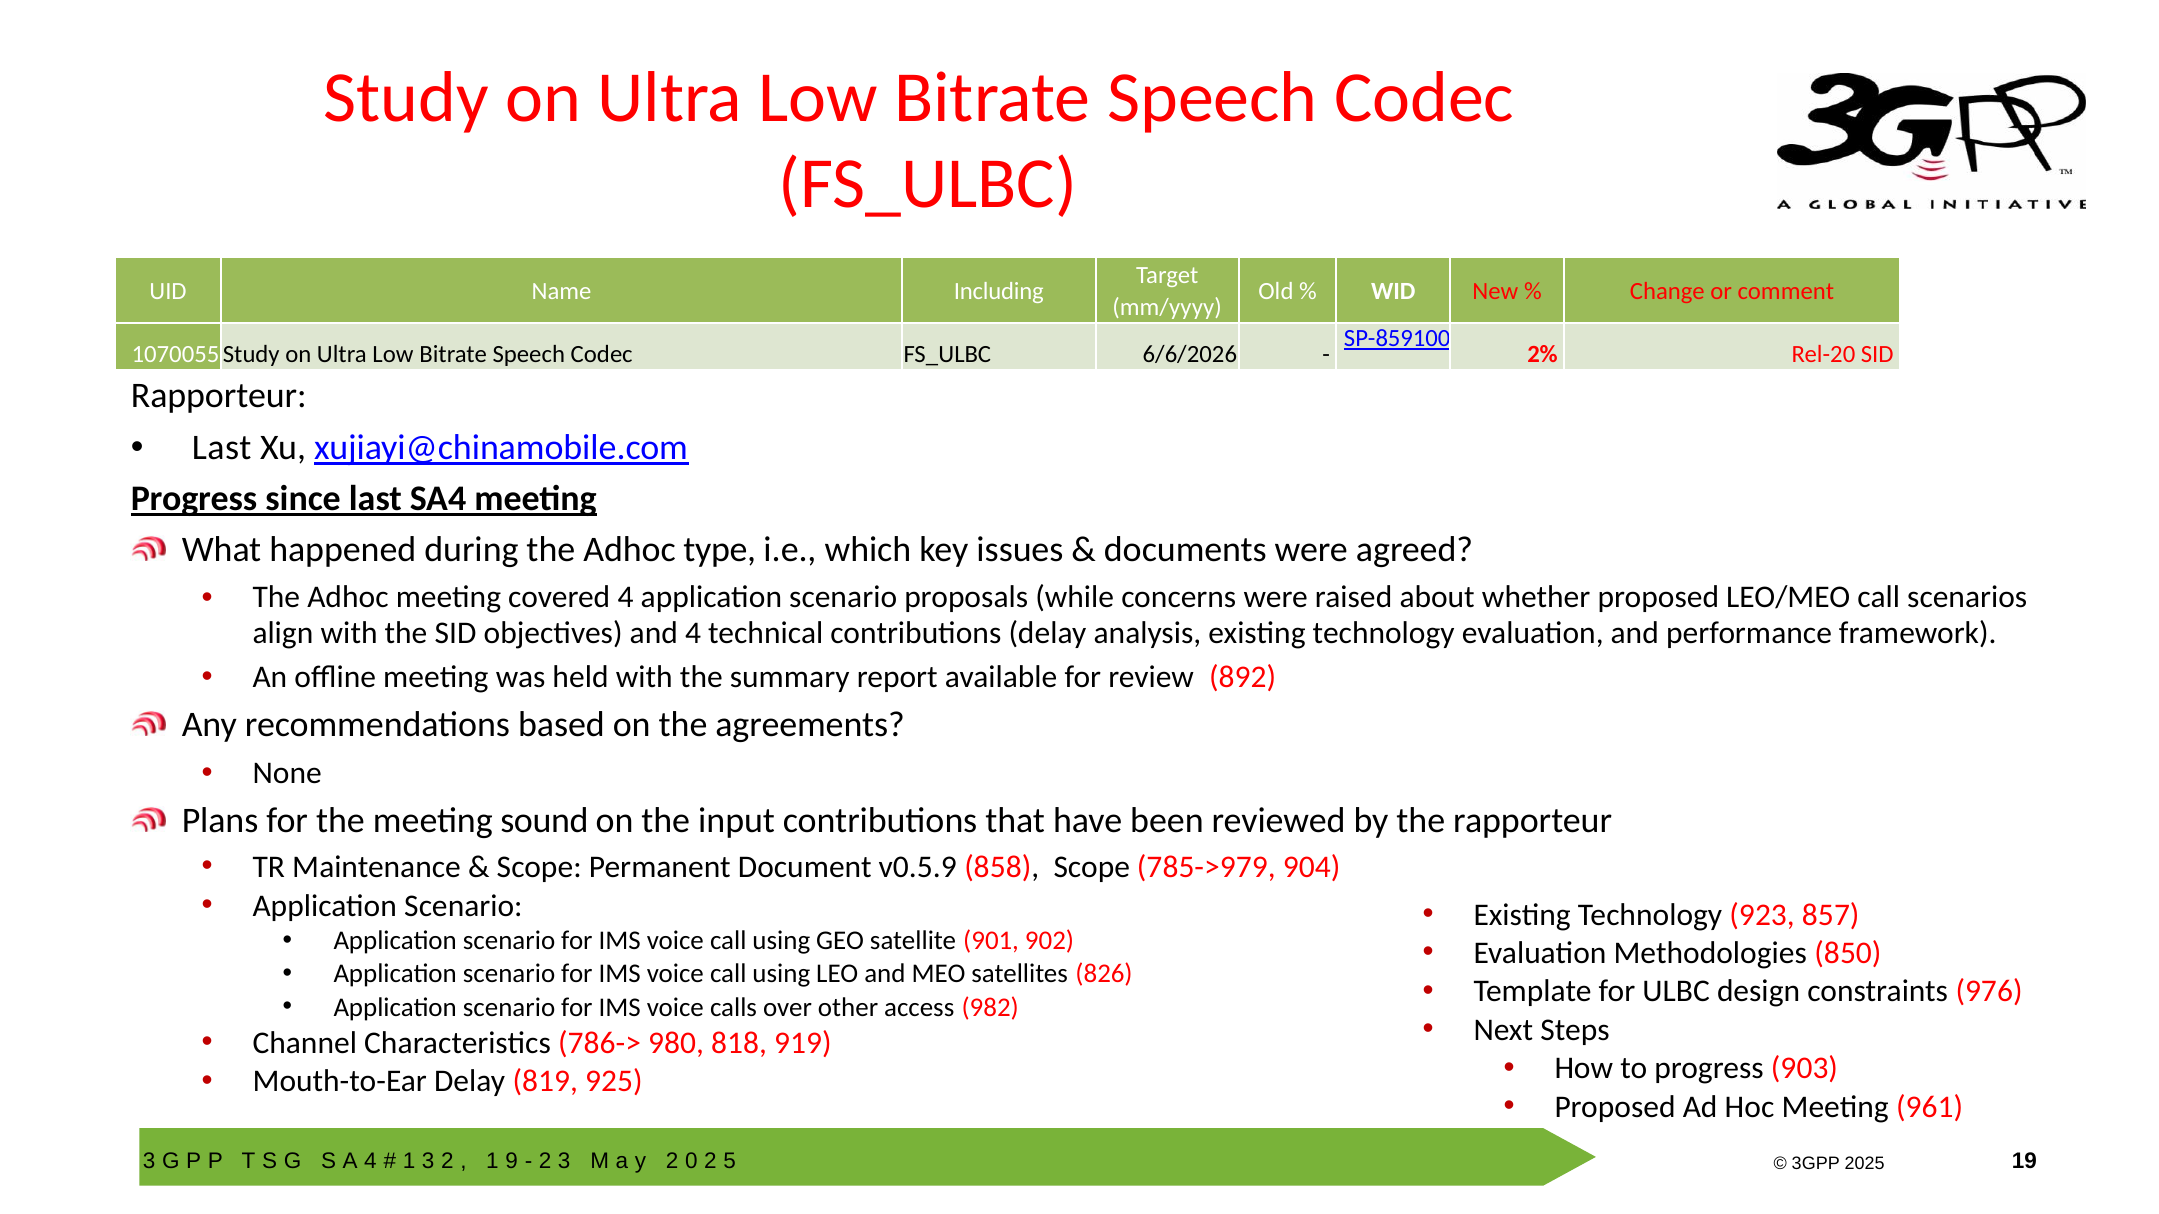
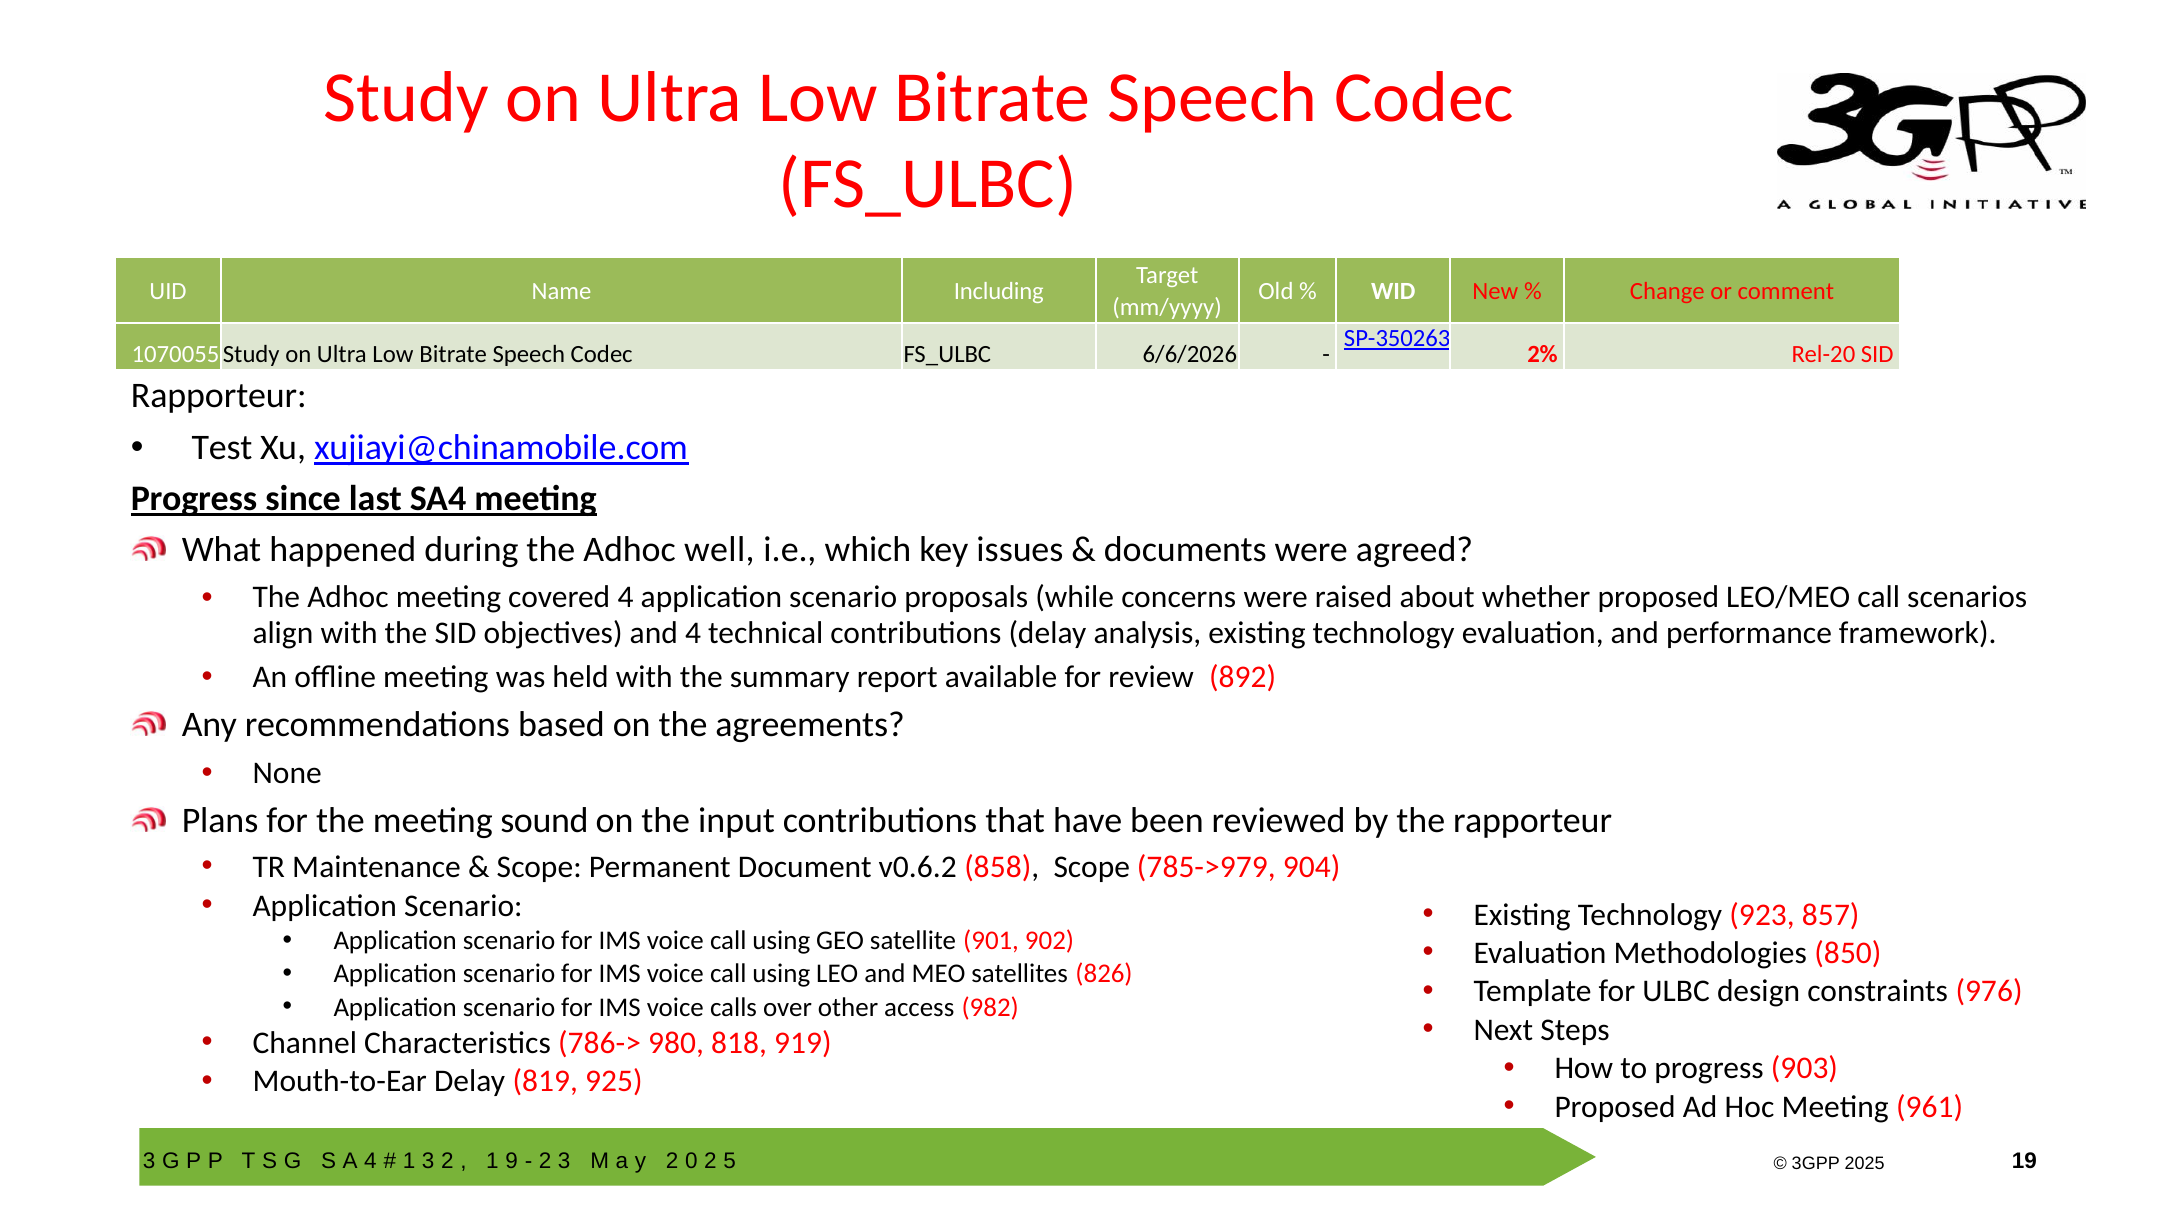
SP-859100: SP-859100 -> SP-350263
Last at (222, 448): Last -> Test
type: type -> well
v0.5.9: v0.5.9 -> v0.6.2
